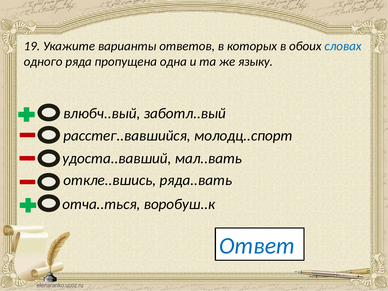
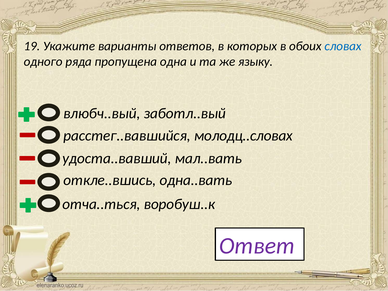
молодц..спорт: молодц..спорт -> молодц..словах
ряда..вать: ряда..вать -> одна..вать
Ответ colour: blue -> purple
